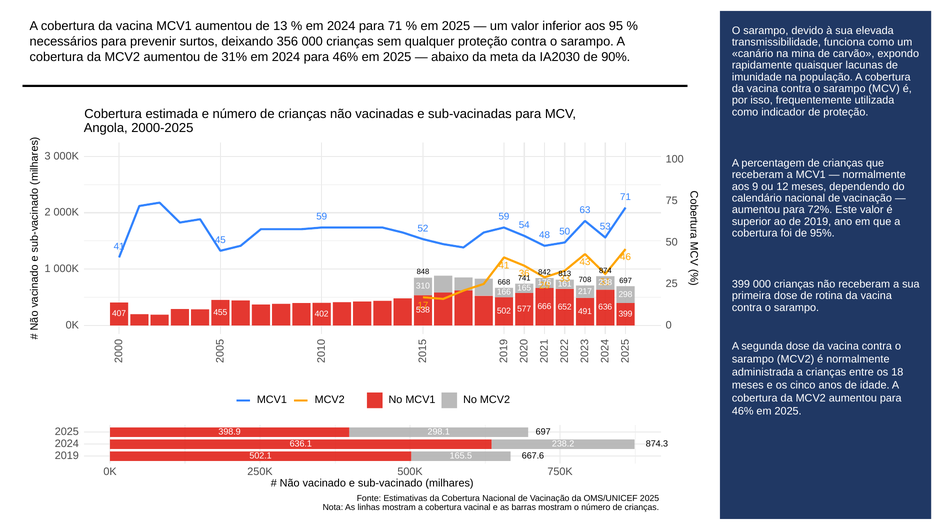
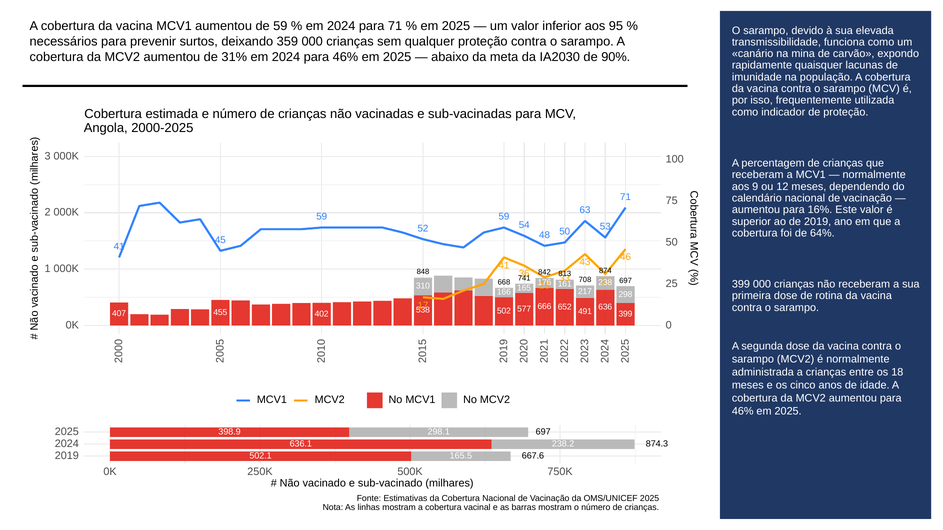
de 13: 13 -> 59
356: 356 -> 359
72%: 72% -> 16%
95%: 95% -> 64%
